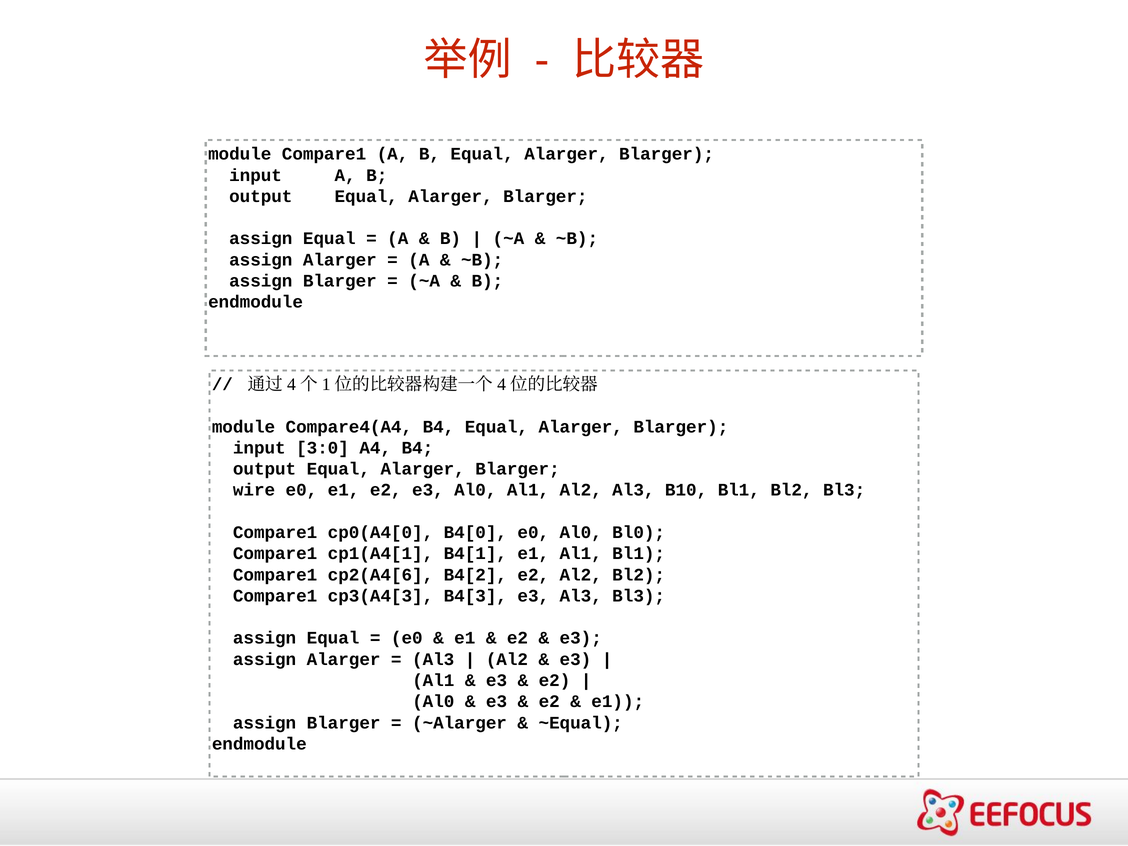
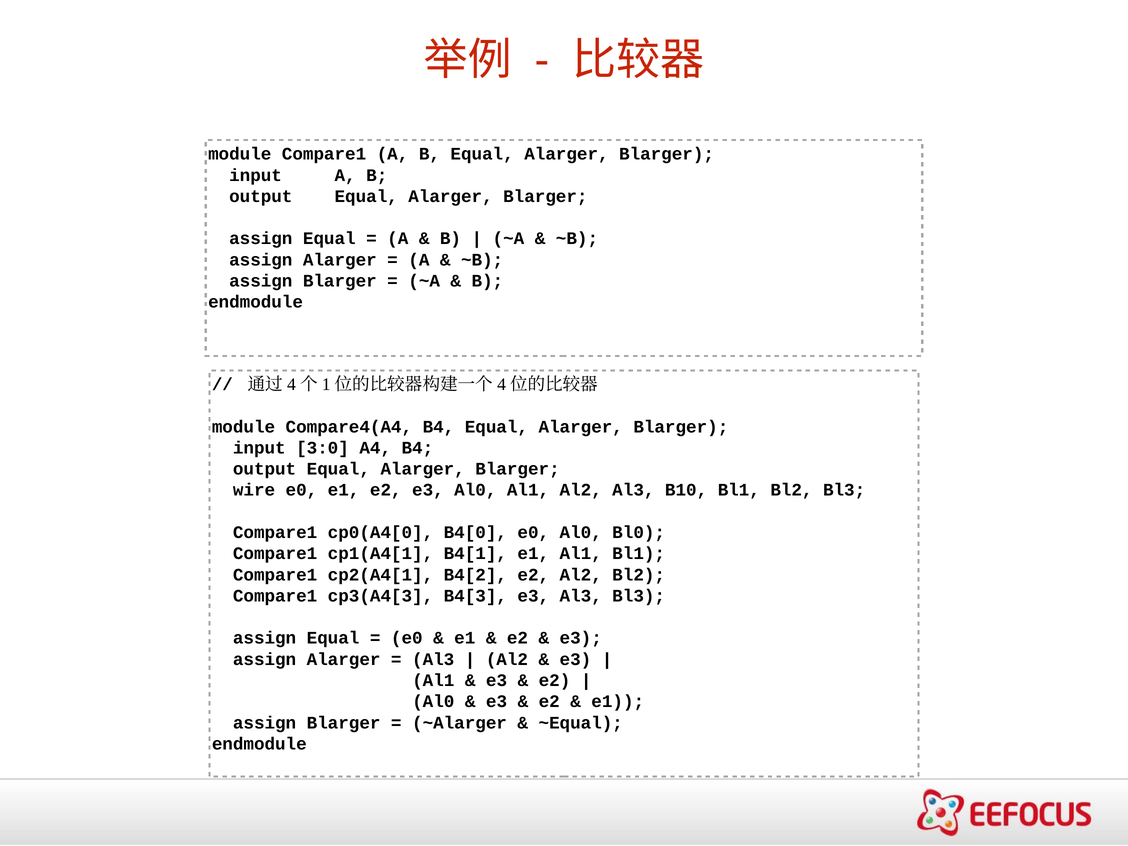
cp2(A4[6: cp2(A4[6 -> cp2(A4[1
